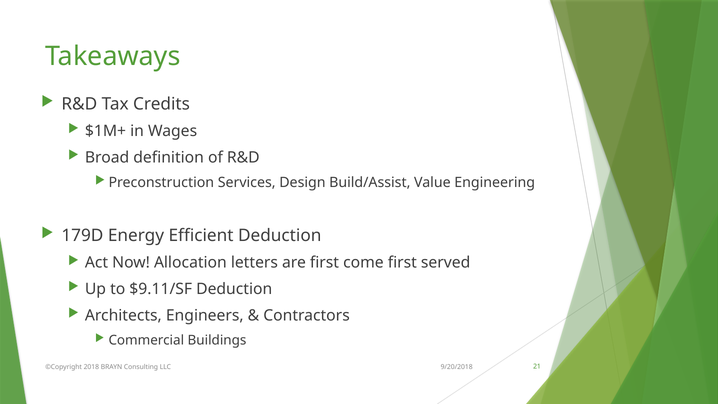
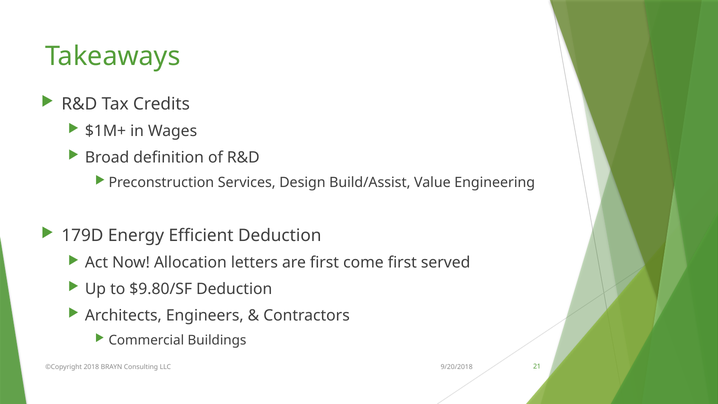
$9.11/SF: $9.11/SF -> $9.80/SF
